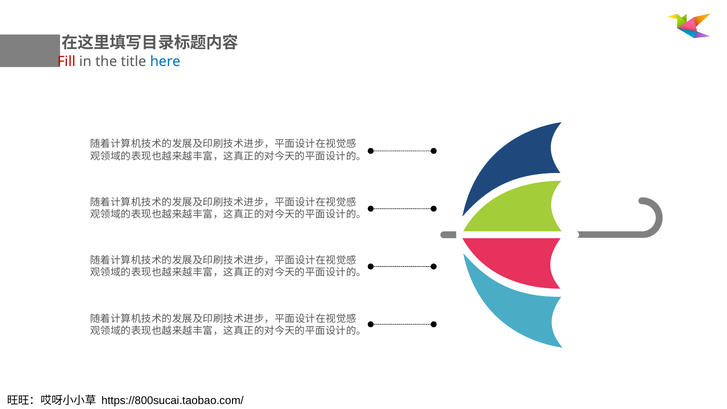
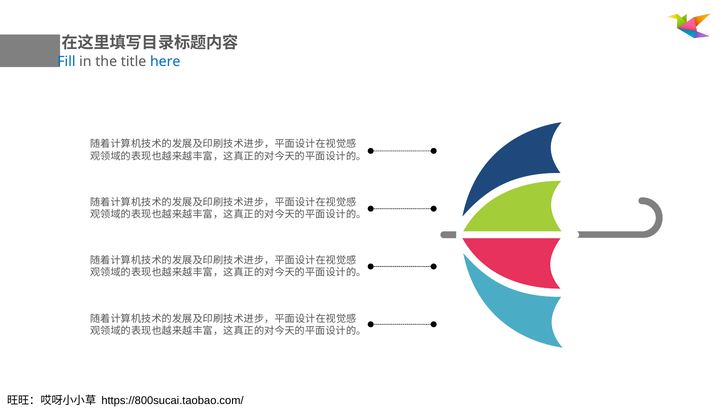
Fill colour: red -> blue
